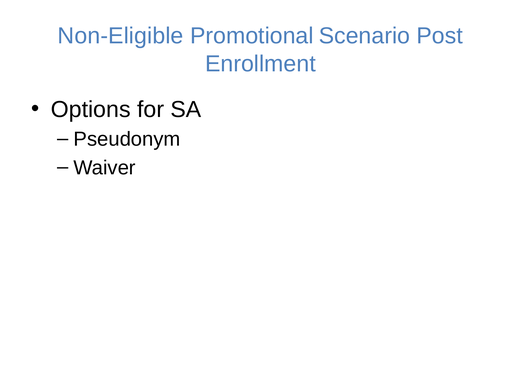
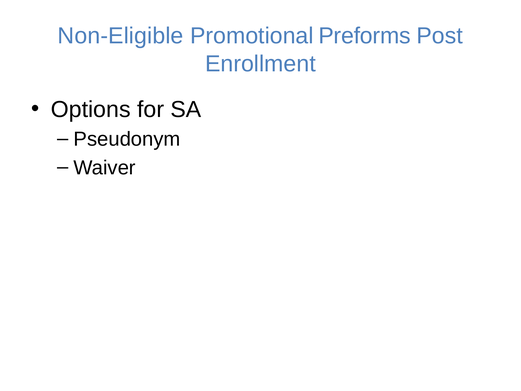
Scenario: Scenario -> Preforms
